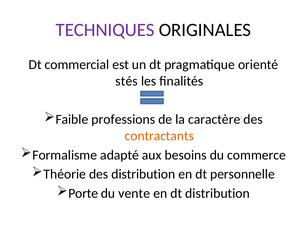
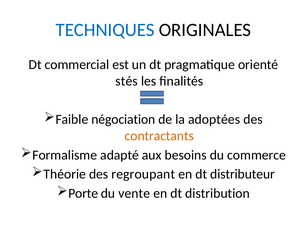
TECHNIQUES colour: purple -> blue
professions: professions -> négociation
caractère: caractère -> adoptées
des distribution: distribution -> regroupant
personnelle: personnelle -> distributeur
